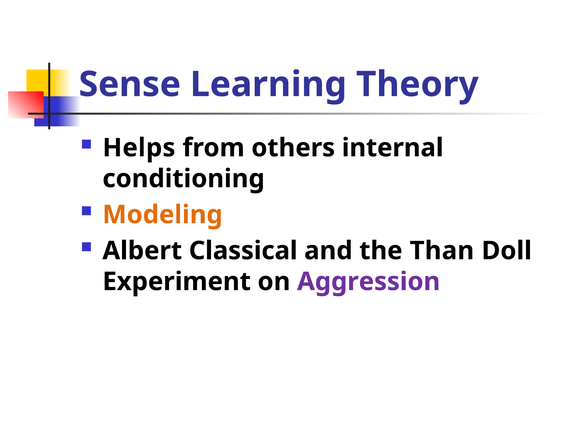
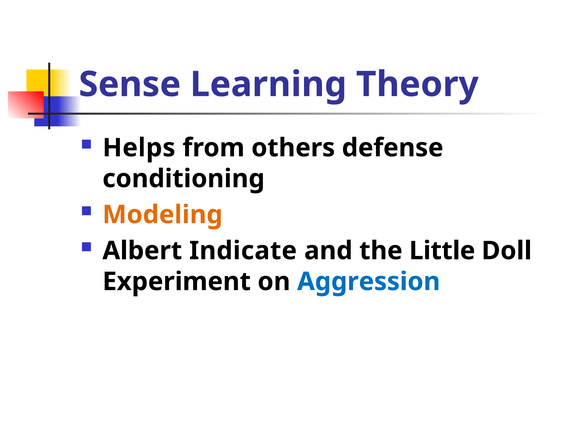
internal: internal -> defense
Classical: Classical -> Indicate
Than: Than -> Little
Aggression colour: purple -> blue
